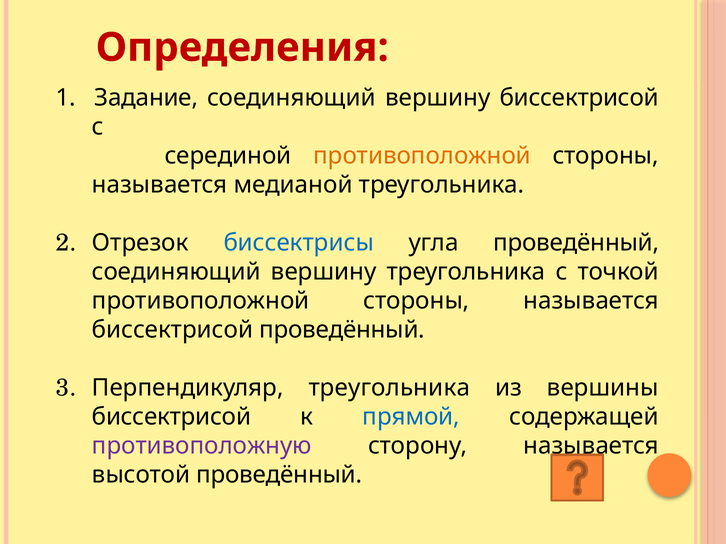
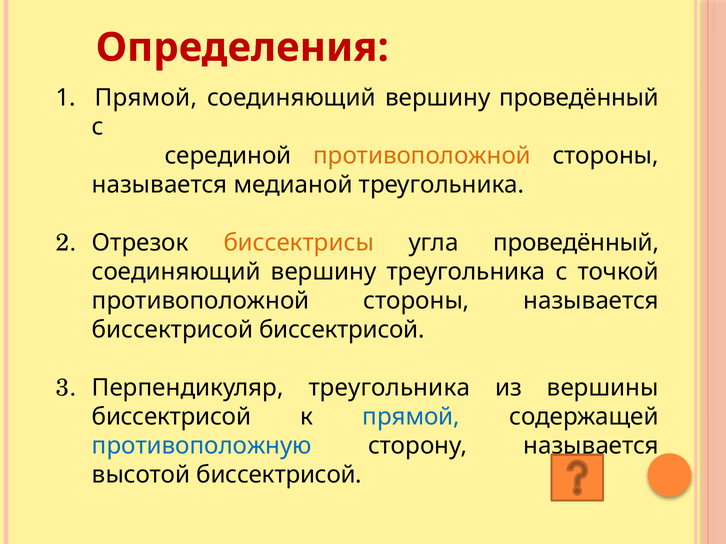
1 Задание: Задание -> Прямой
вершину биссектрисой: биссектрисой -> проведённый
биссектрисы colour: blue -> orange
биссектрисой проведённый: проведённый -> биссектрисой
противоположную colour: purple -> blue
высотой проведённый: проведённый -> биссектрисой
